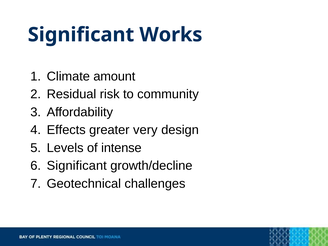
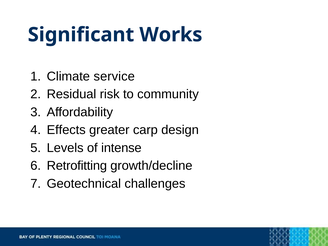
amount: amount -> service
very: very -> carp
Significant at (77, 166): Significant -> Retrofitting
